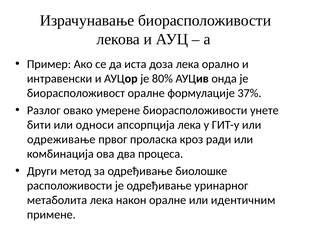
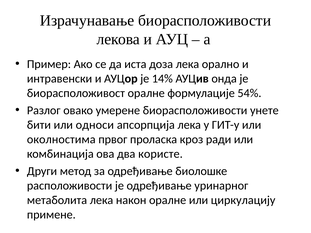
80%: 80% -> 14%
37%: 37% -> 54%
одреживање: одреживање -> околностима
процеса: процеса -> користе
идентичним: идентичним -> циркулацију
